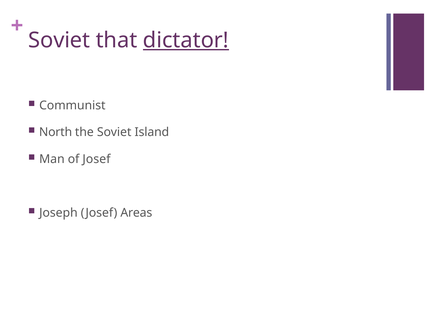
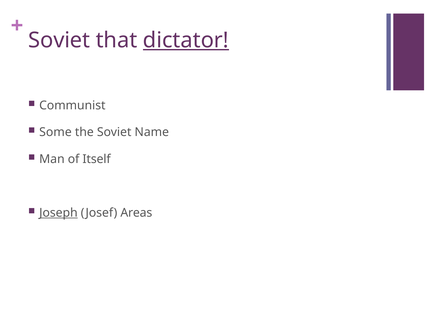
North: North -> Some
Island: Island -> Name
of Josef: Josef -> Itself
Joseph underline: none -> present
